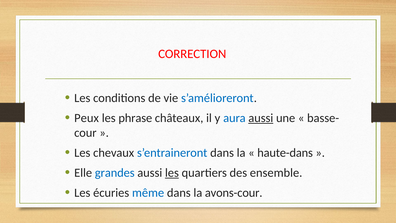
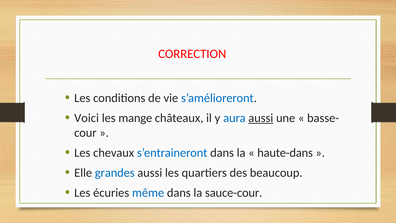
Peux: Peux -> Voici
phrase: phrase -> mange
les at (172, 173) underline: present -> none
ensemble: ensemble -> beaucoup
avons-cour: avons-cour -> sauce-cour
